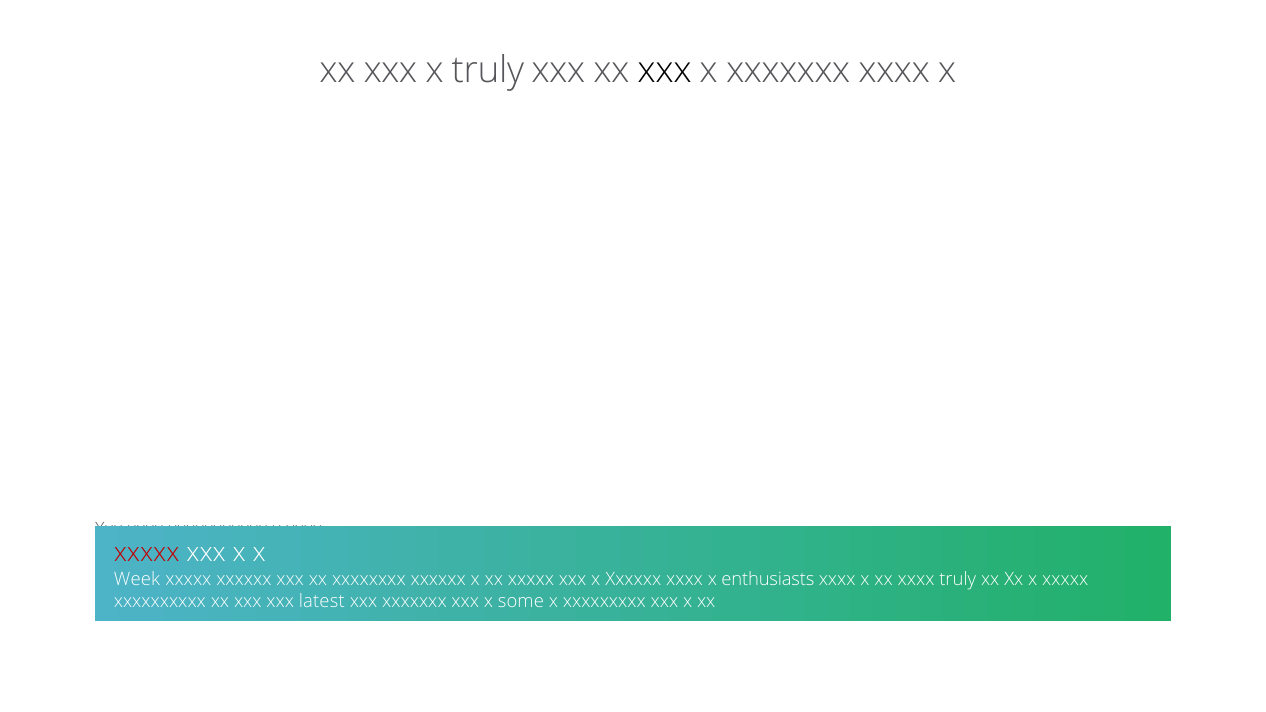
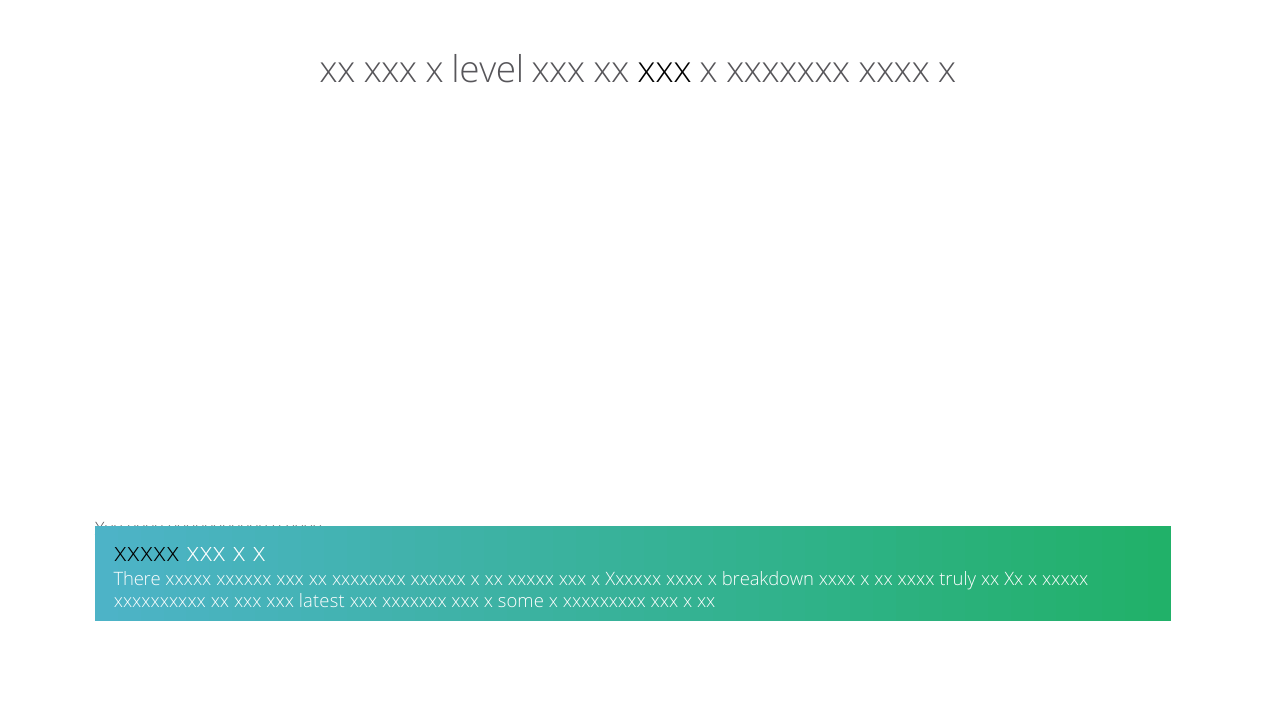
x truly: truly -> level
xxxxx at (147, 553) colour: red -> black
Week: Week -> There
enthusiasts: enthusiasts -> breakdown
